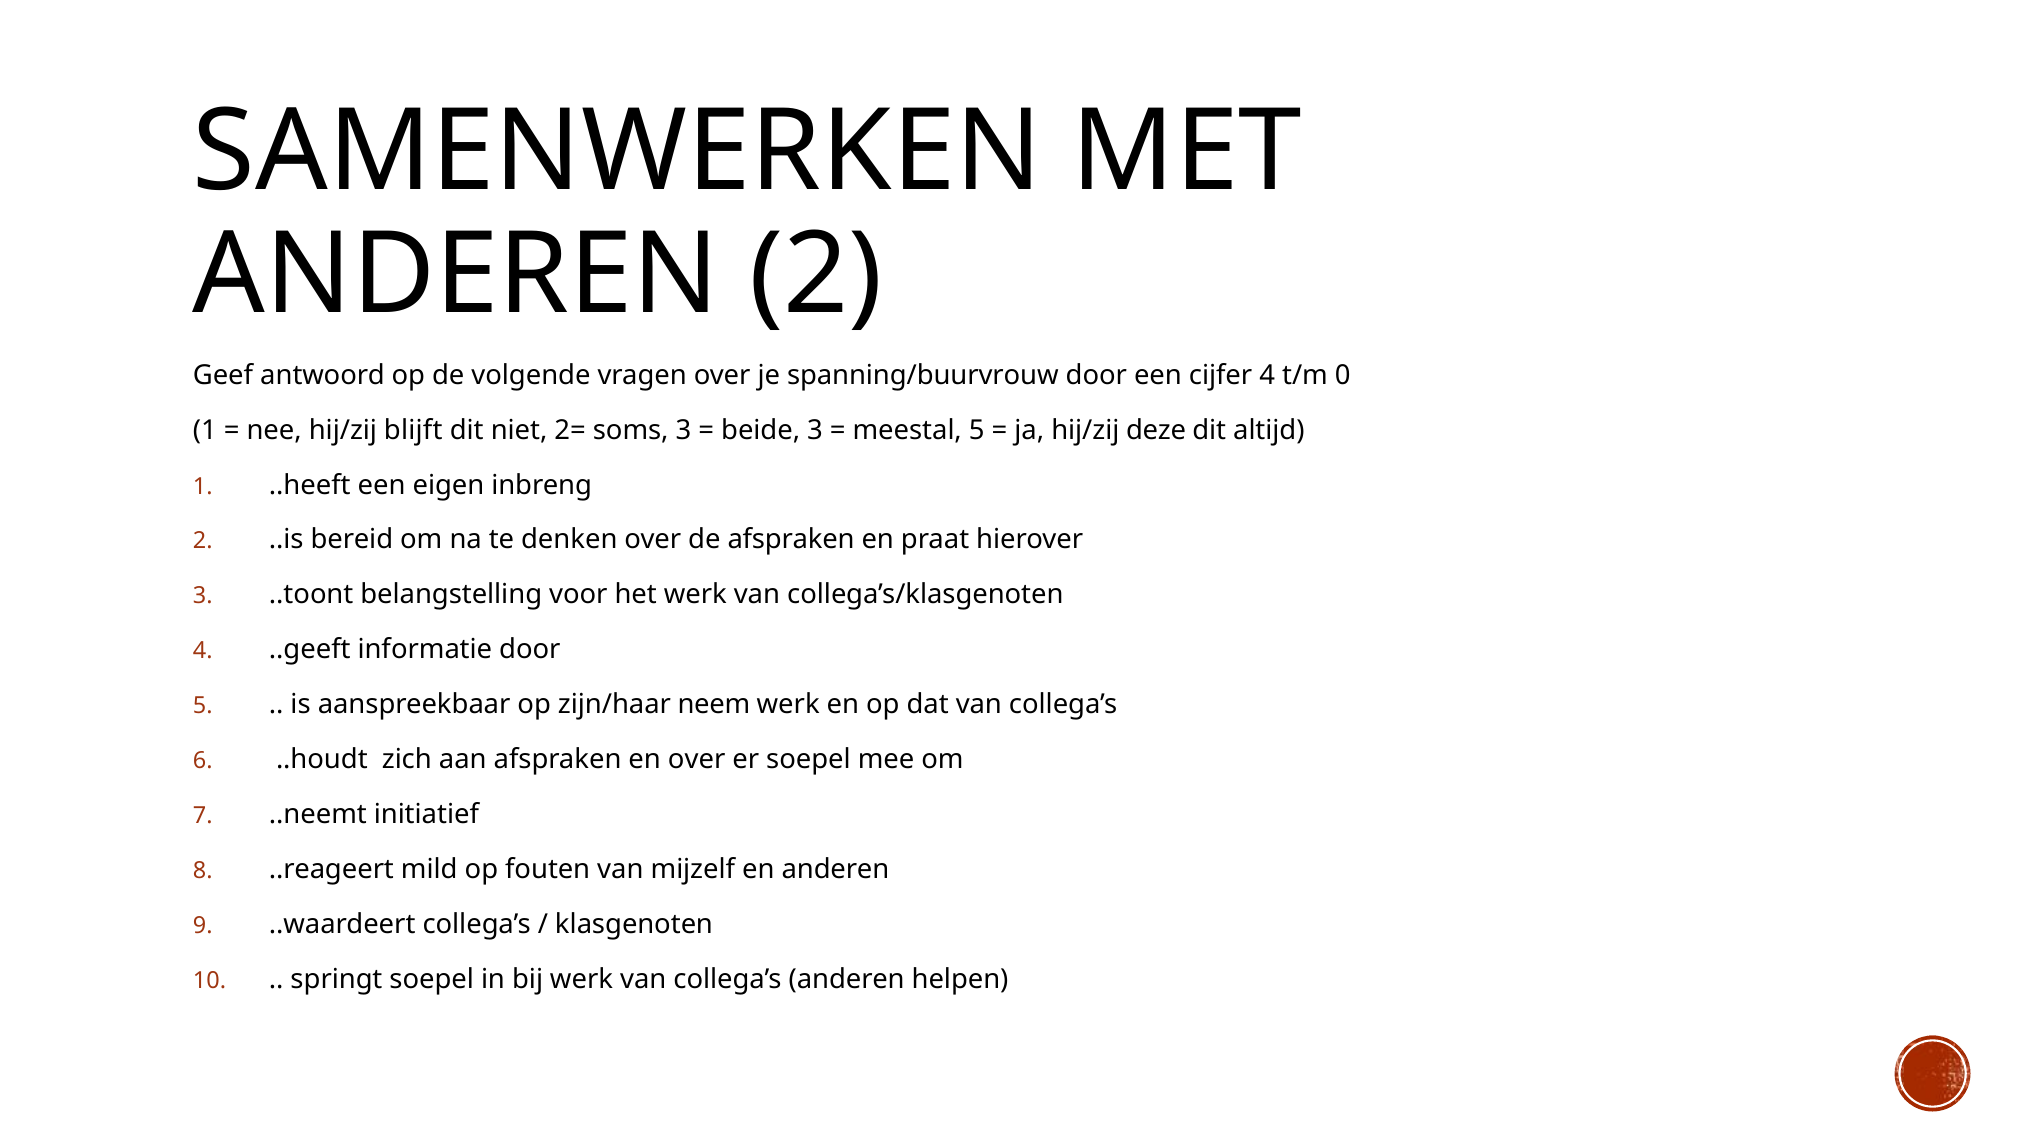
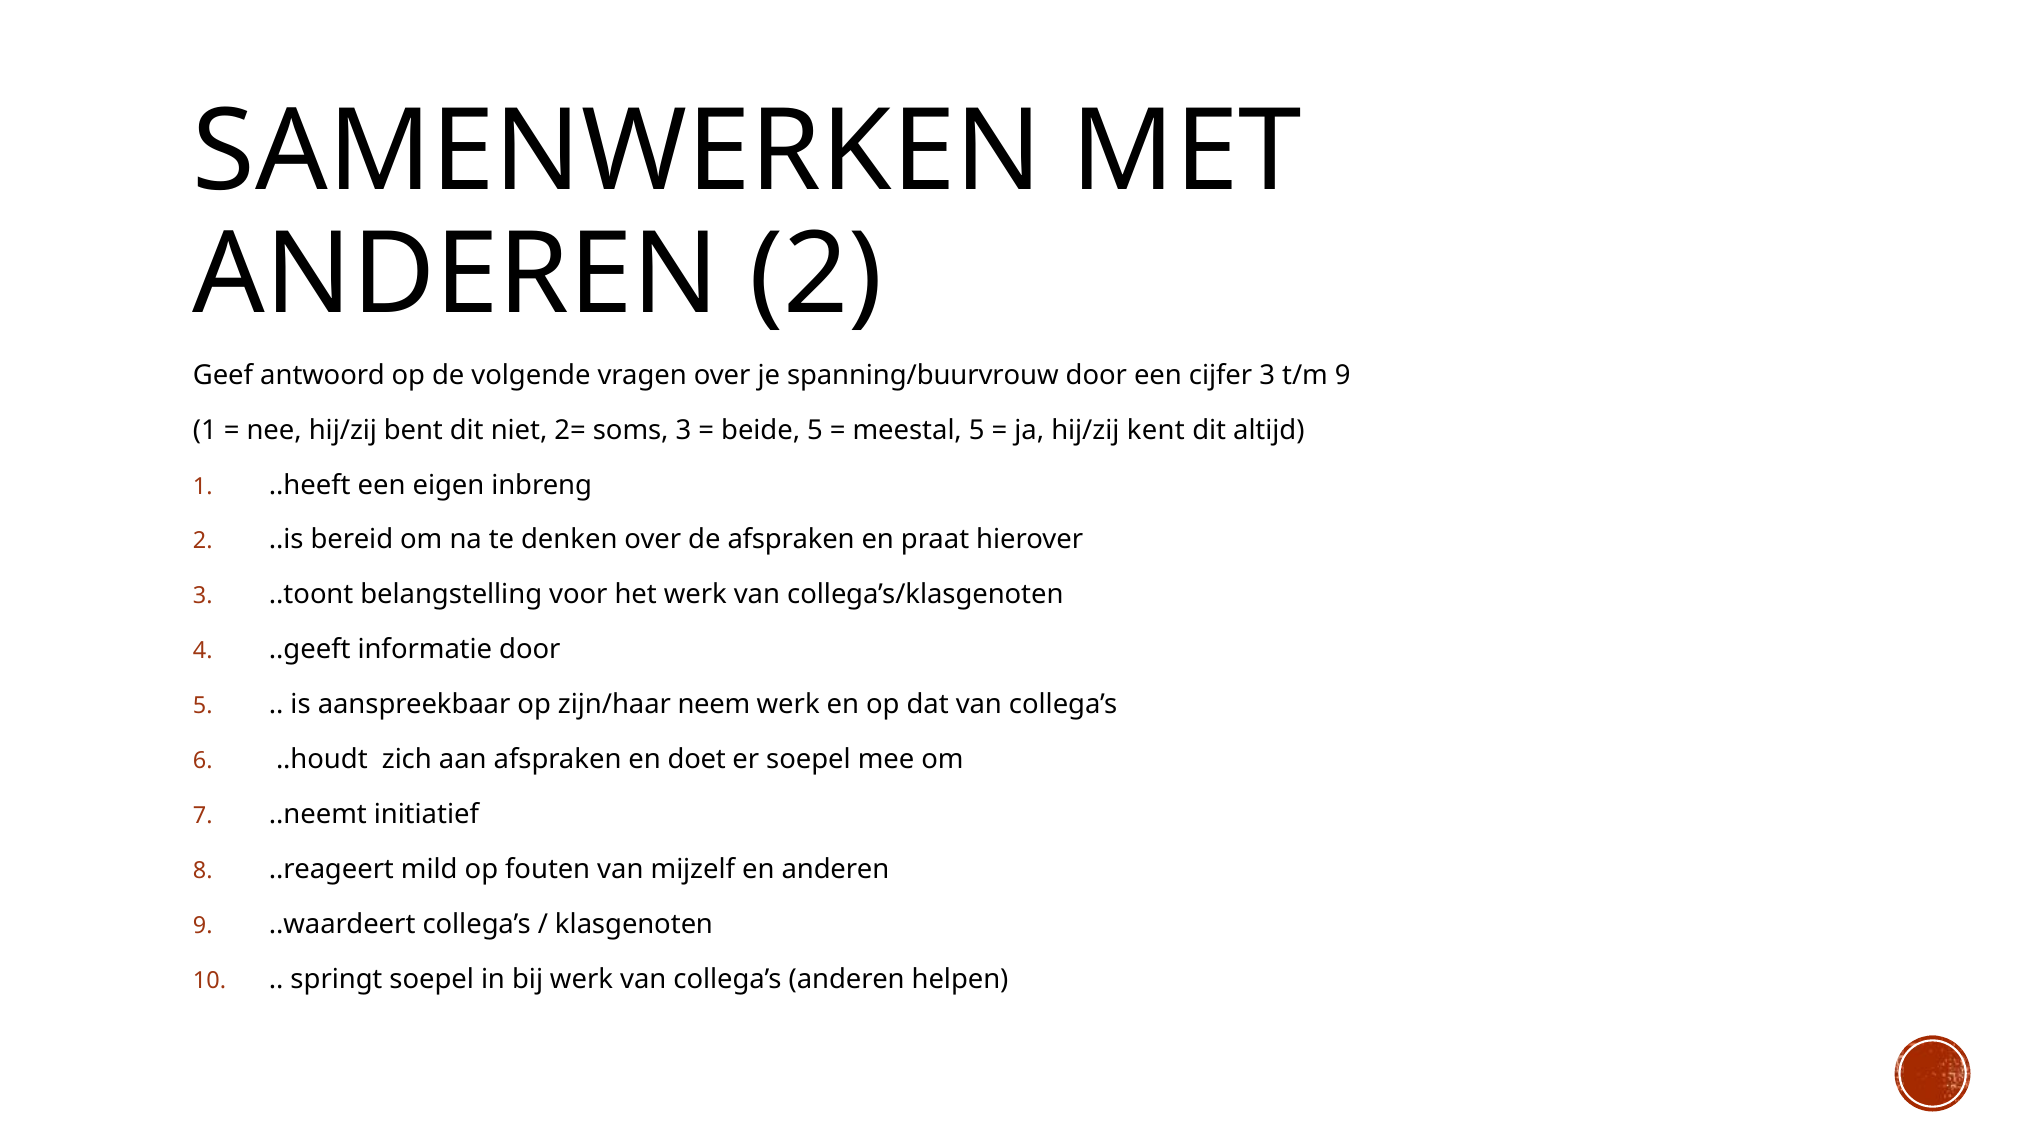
cijfer 4: 4 -> 3
t/m 0: 0 -> 9
blijft: blijft -> bent
beide 3: 3 -> 5
deze: deze -> kent
en over: over -> doet
